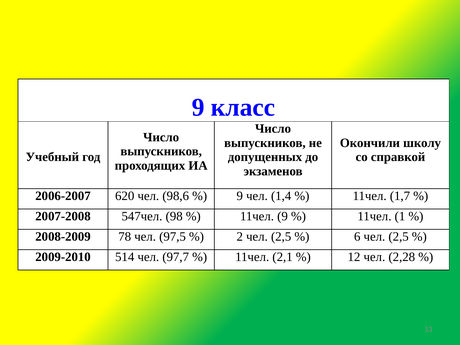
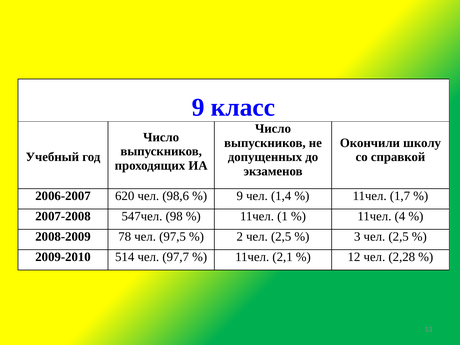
11чел 9: 9 -> 1
1: 1 -> 4
6: 6 -> 3
